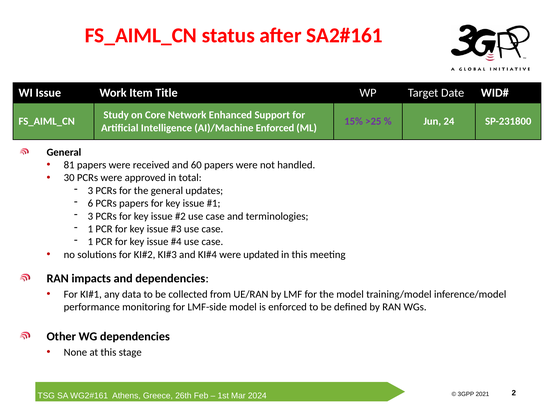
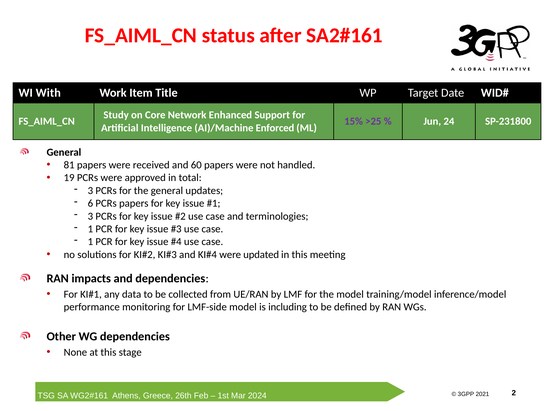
WI Issue: Issue -> With
30: 30 -> 19
is enforced: enforced -> including
